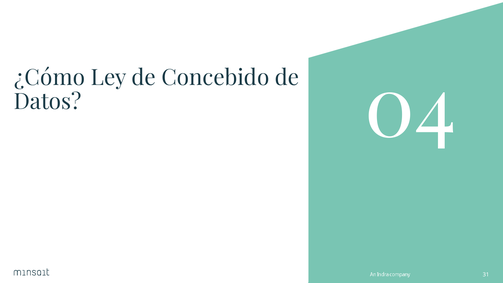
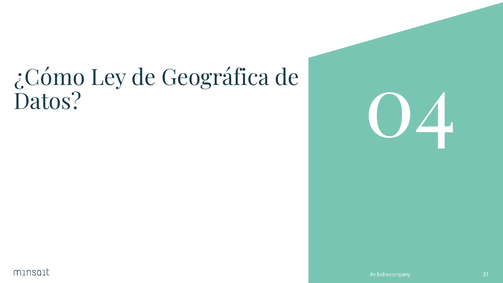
Concebido: Concebido -> Geográfica
